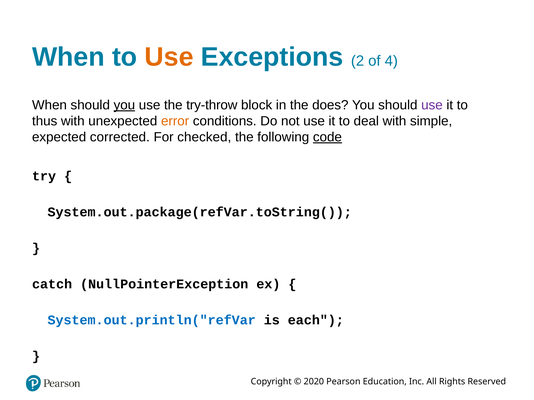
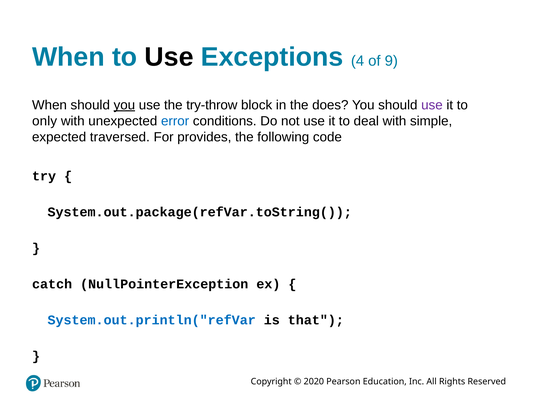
Use at (169, 57) colour: orange -> black
2: 2 -> 4
4: 4 -> 9
thus: thus -> only
error colour: orange -> blue
corrected: corrected -> traversed
checked: checked -> provides
code underline: present -> none
each: each -> that
